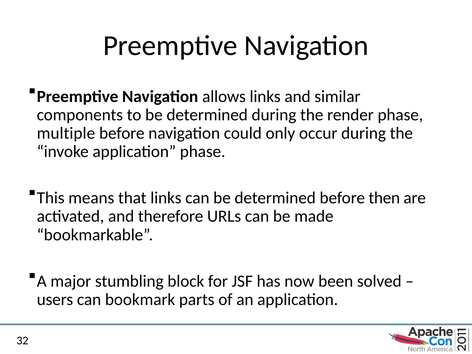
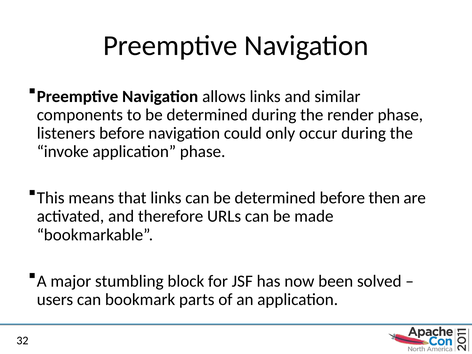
multiple: multiple -> listeners
